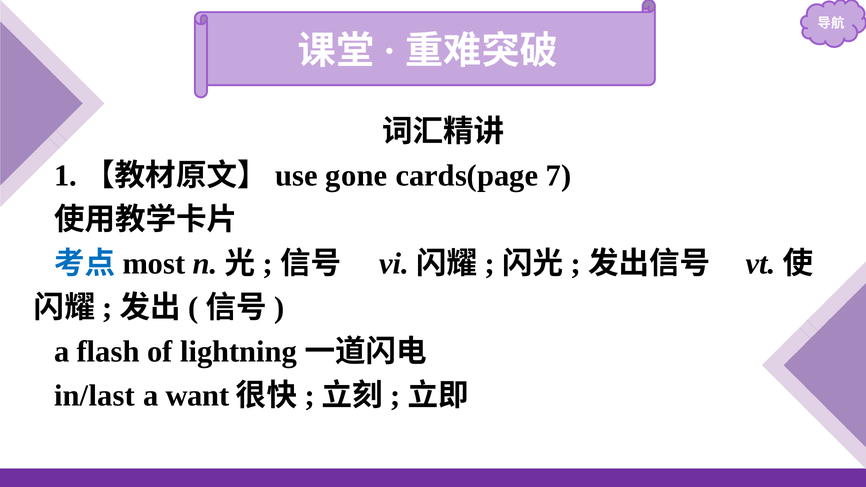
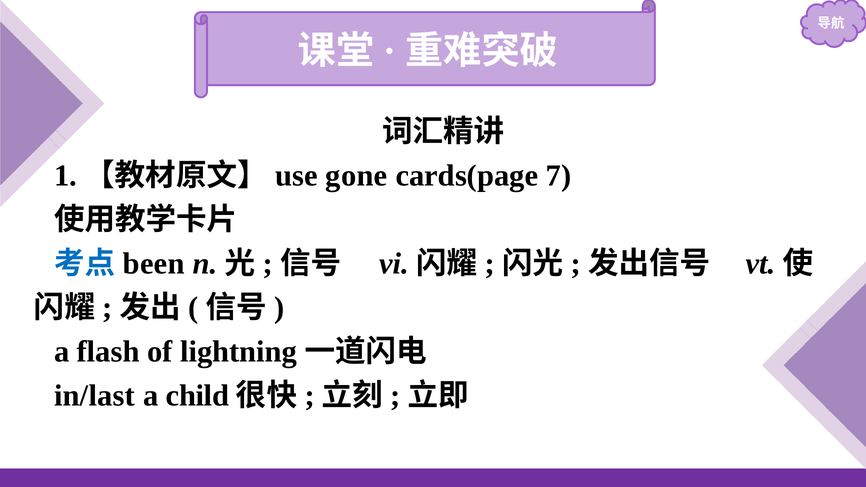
most: most -> been
want: want -> child
